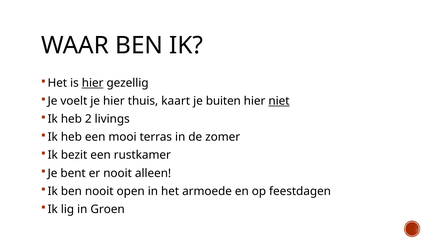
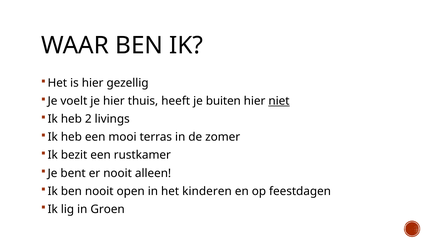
hier at (93, 83) underline: present -> none
kaart: kaart -> heeft
armoede: armoede -> kinderen
